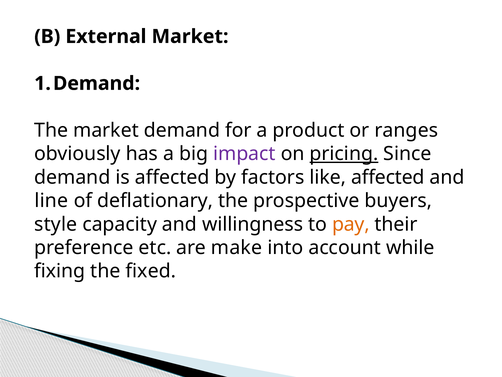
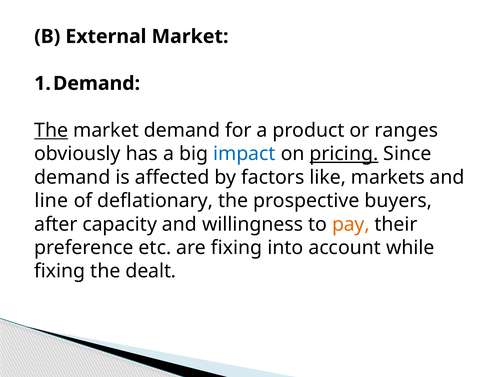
The at (51, 130) underline: none -> present
impact colour: purple -> blue
like affected: affected -> markets
style: style -> after
are make: make -> fixing
fixed: fixed -> dealt
